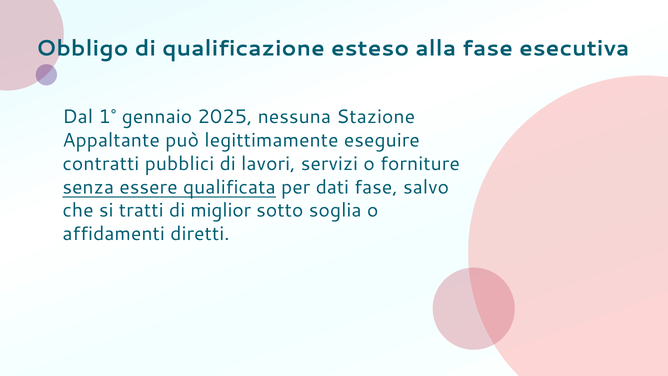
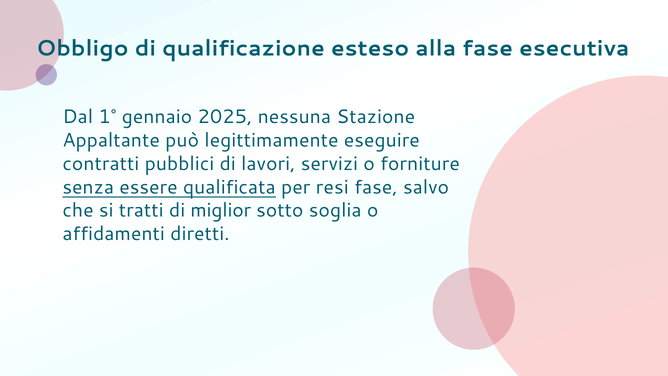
dati: dati -> resi
